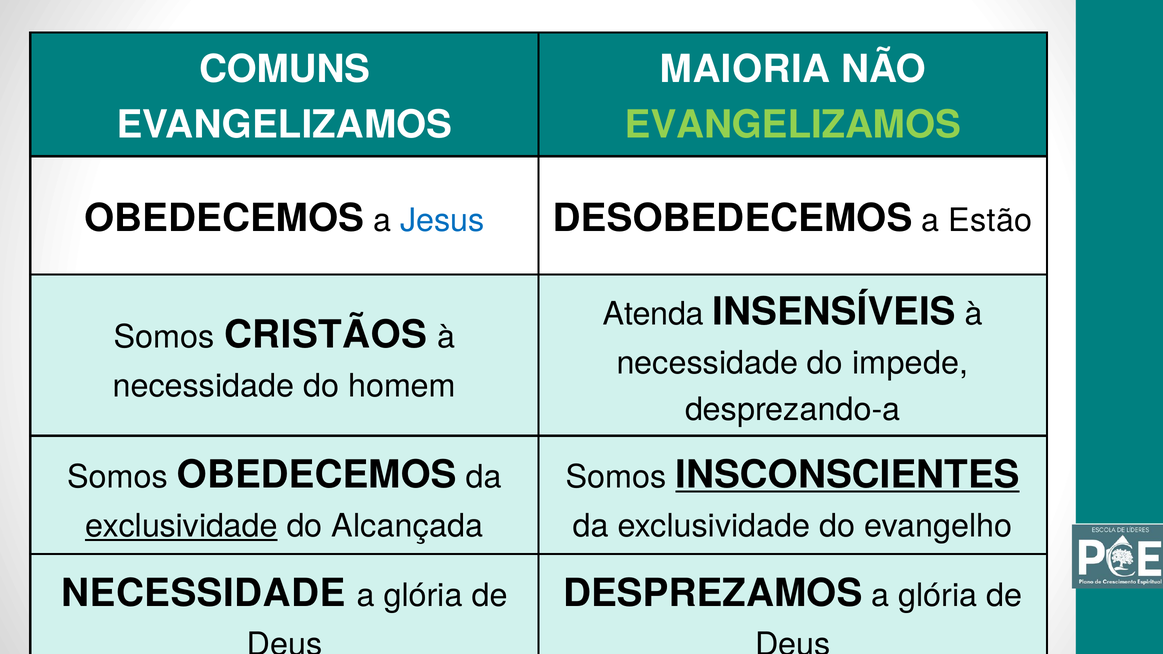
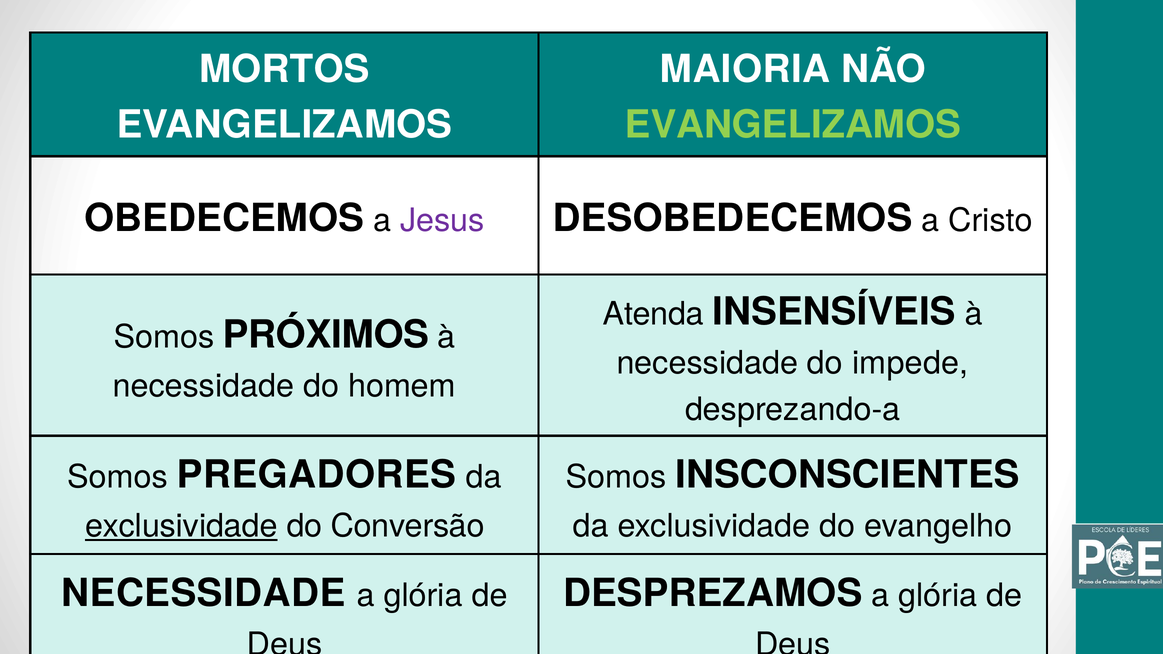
COMUNS: COMUNS -> MORTOS
Jesus colour: blue -> purple
Estão: Estão -> Cristo
CRISTÃOS: CRISTÃOS -> PRÓXIMOS
Somos OBEDECEMOS: OBEDECEMOS -> PREGADORES
INSCONSCIENTES underline: present -> none
Alcançada: Alcançada -> Conversão
